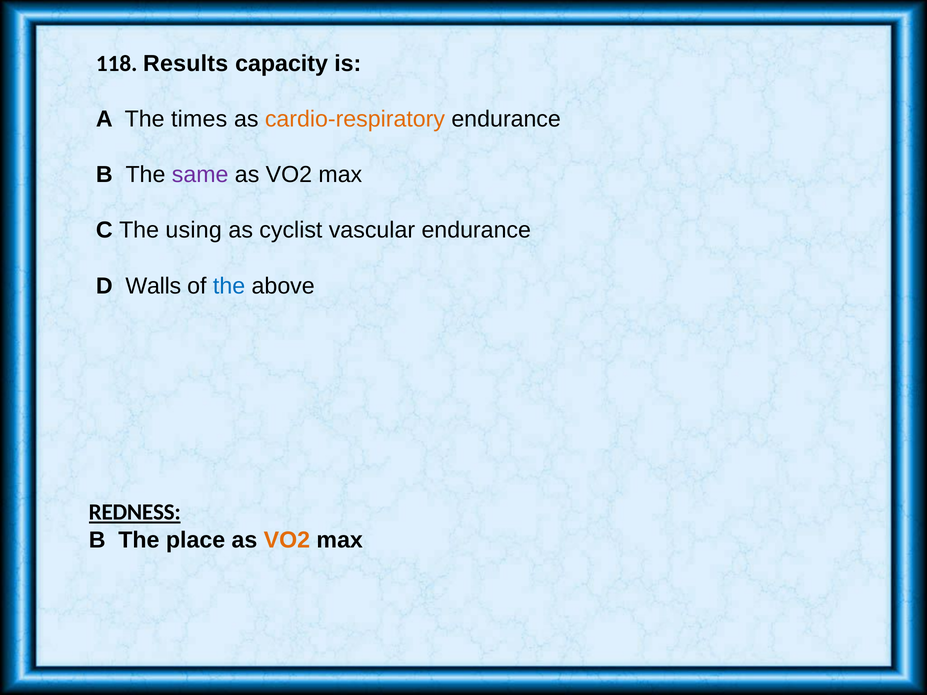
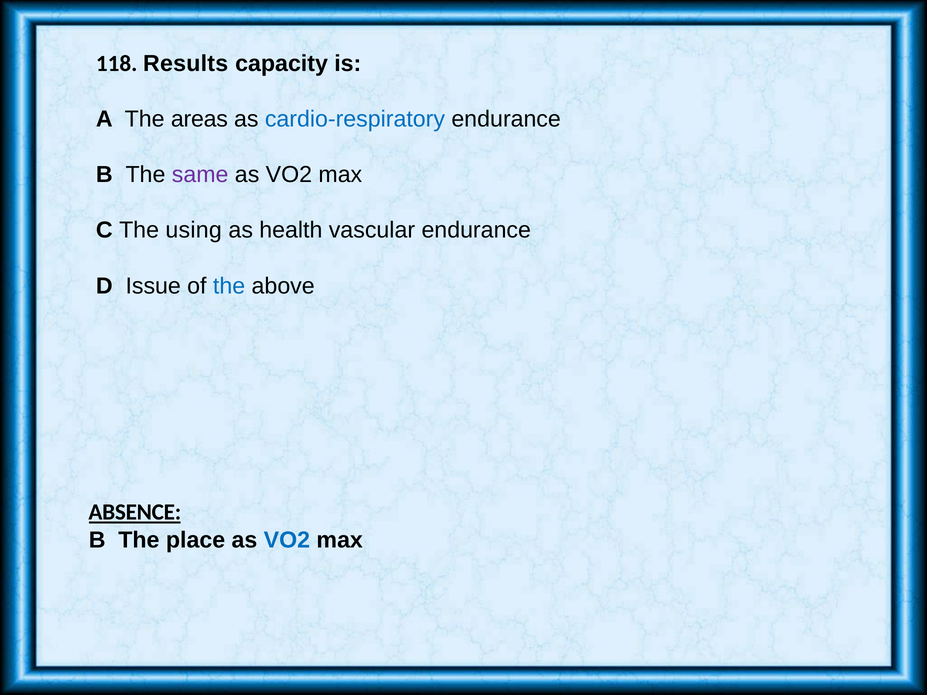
times: times -> areas
cardio-respiratory colour: orange -> blue
cyclist: cyclist -> health
Walls: Walls -> Issue
REDNESS: REDNESS -> ABSENCE
VO2 at (287, 540) colour: orange -> blue
